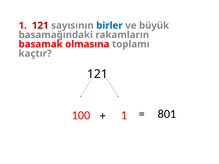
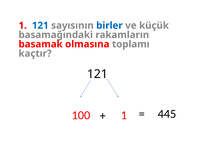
121 at (40, 26) colour: red -> blue
büyük: büyük -> küçük
801: 801 -> 445
